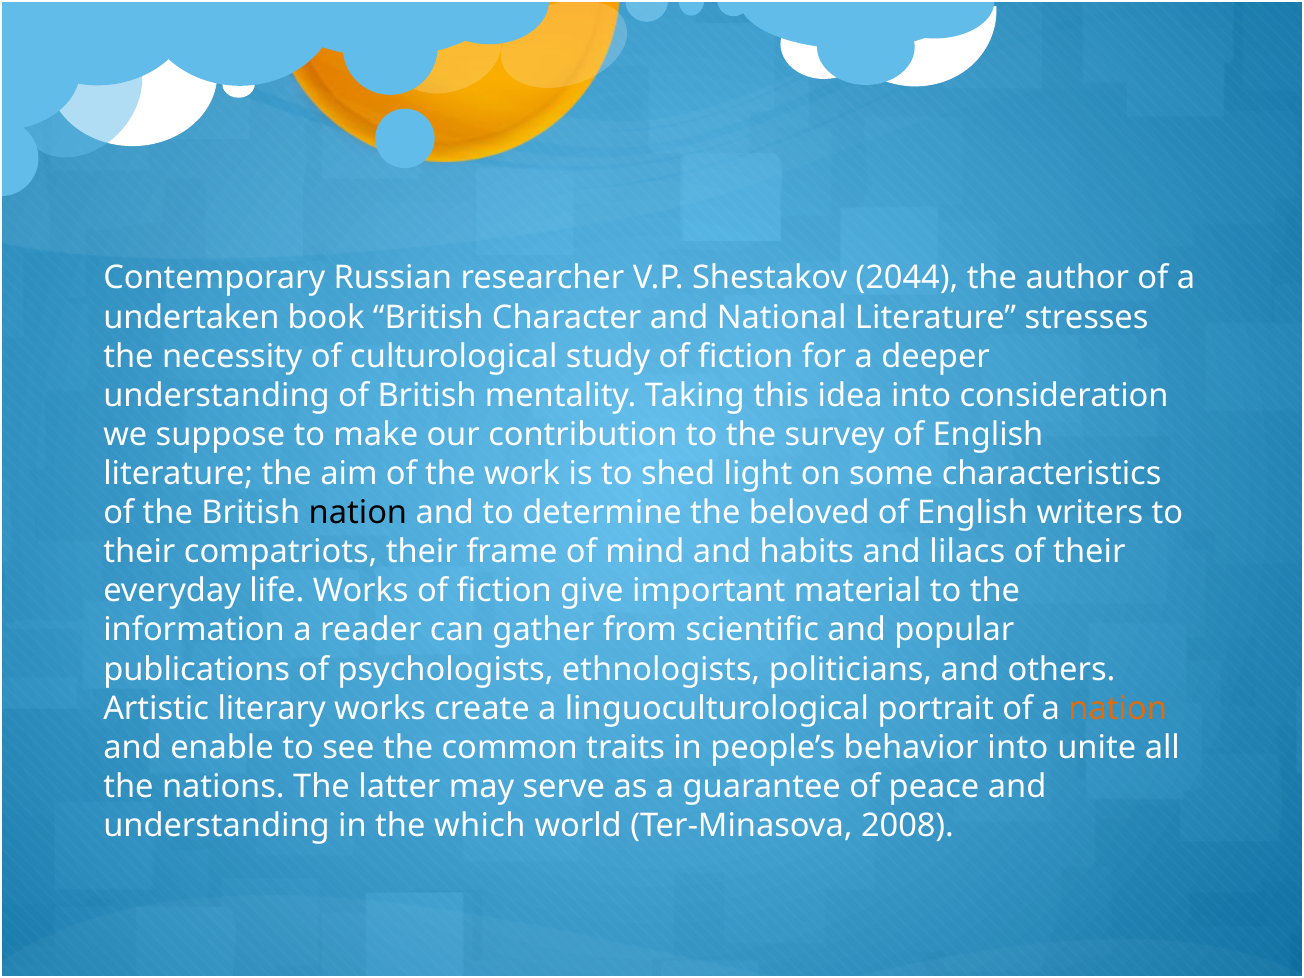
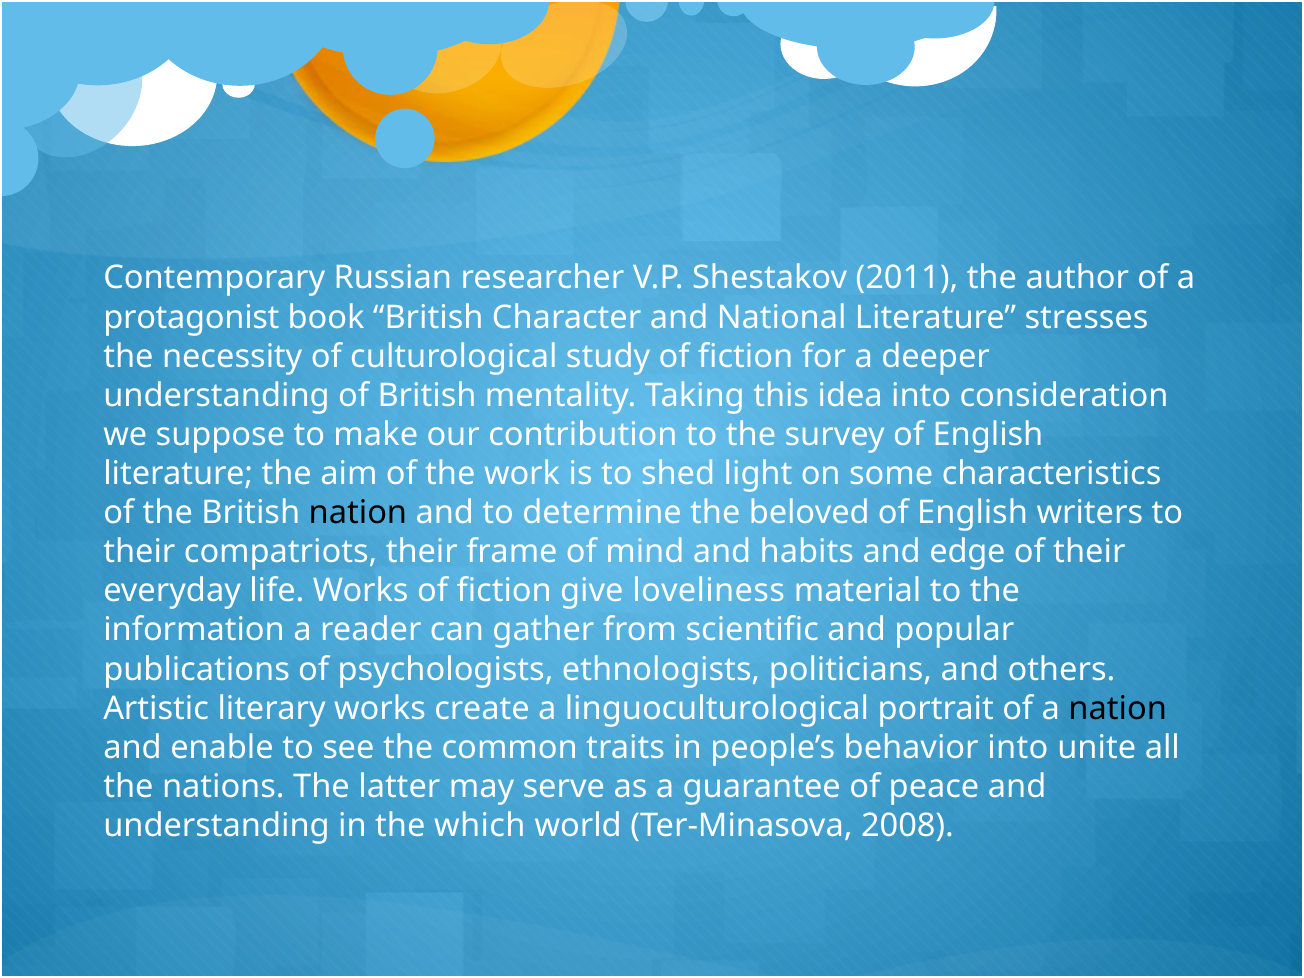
2044: 2044 -> 2011
undertaken: undertaken -> protagonist
lilacs: lilacs -> edge
important: important -> loveliness
nation at (1118, 708) colour: orange -> black
